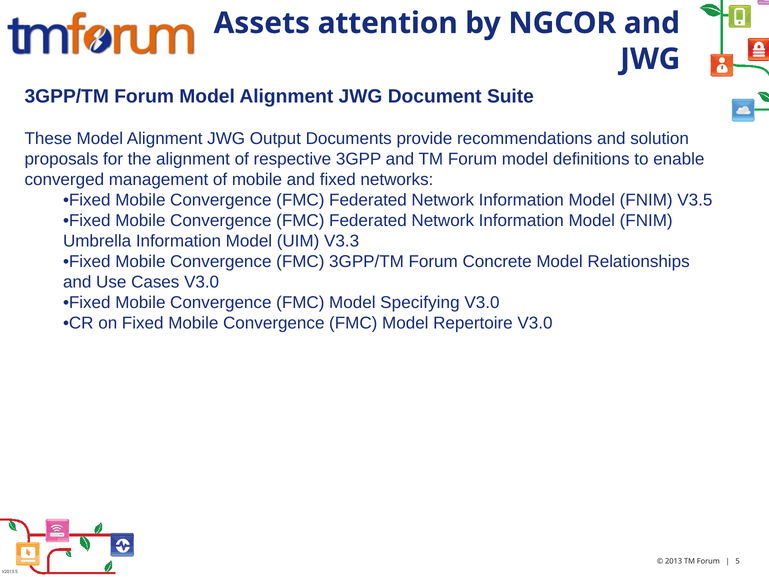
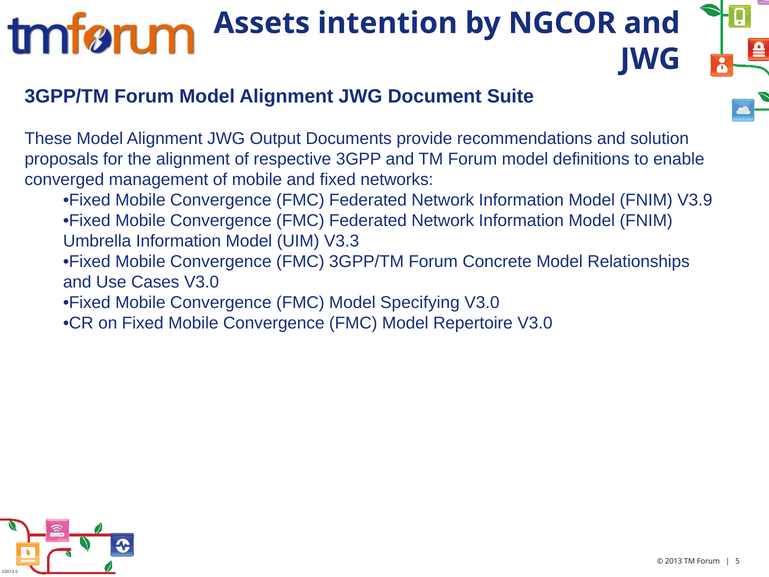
attention: attention -> intention
V3.5: V3.5 -> V3.9
